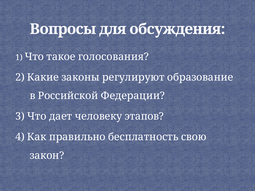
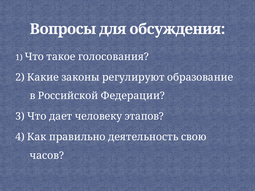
бесплатность: бесплатность -> деятельность
закон: закон -> часов
